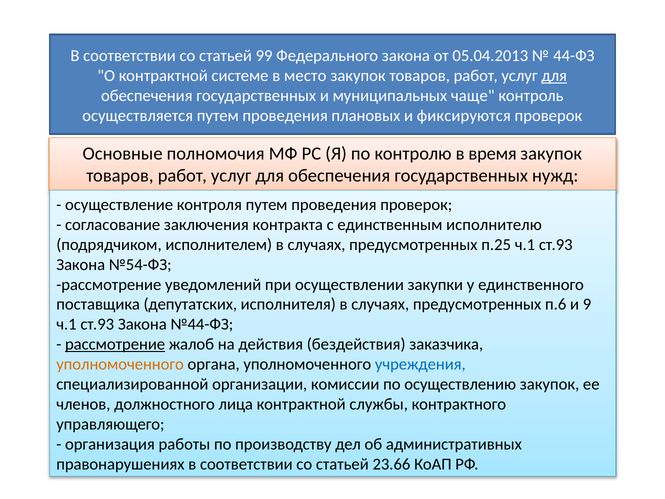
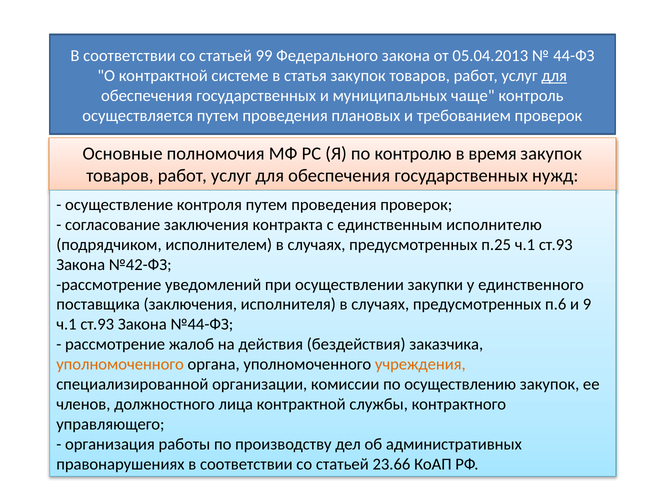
место: место -> статья
фиксируются: фиксируются -> требованием
№54-ФЗ: №54-ФЗ -> №42-ФЗ
поставщика депутатских: депутатских -> заключения
рассмотрение at (115, 344) underline: present -> none
учреждения colour: blue -> orange
